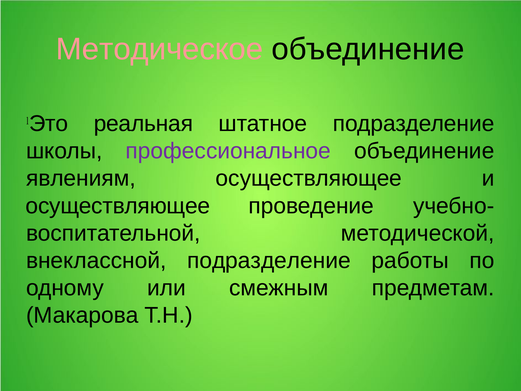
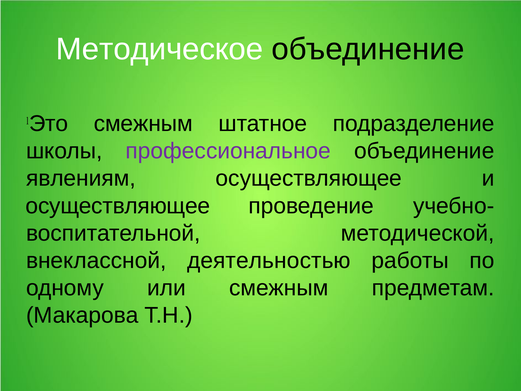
Методическое colour: pink -> white
Это реальная: реальная -> смежным
внеклассной подразделение: подразделение -> деятельностью
